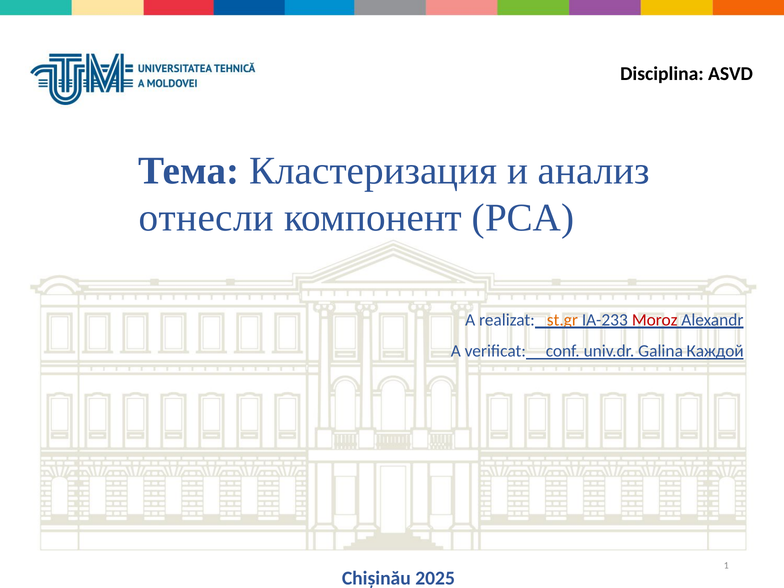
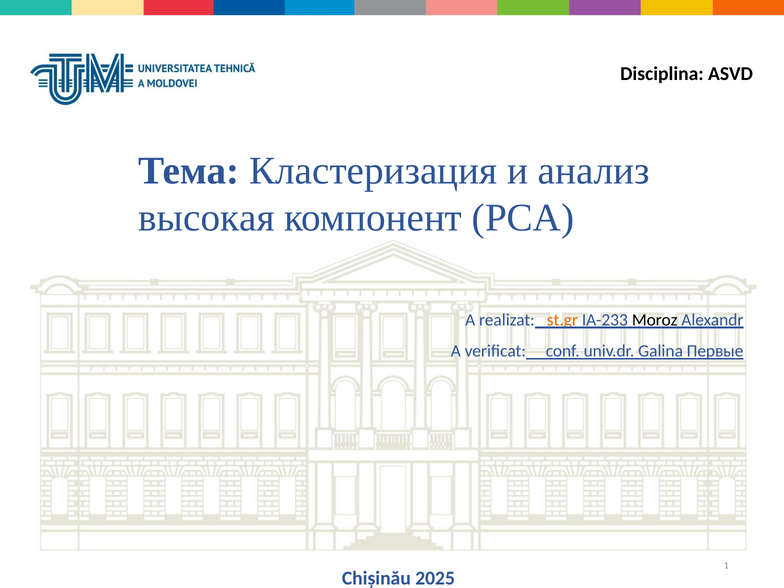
отнесли: отнесли -> высокая
Moroz colour: red -> black
Каждой: Каждой -> Первые
